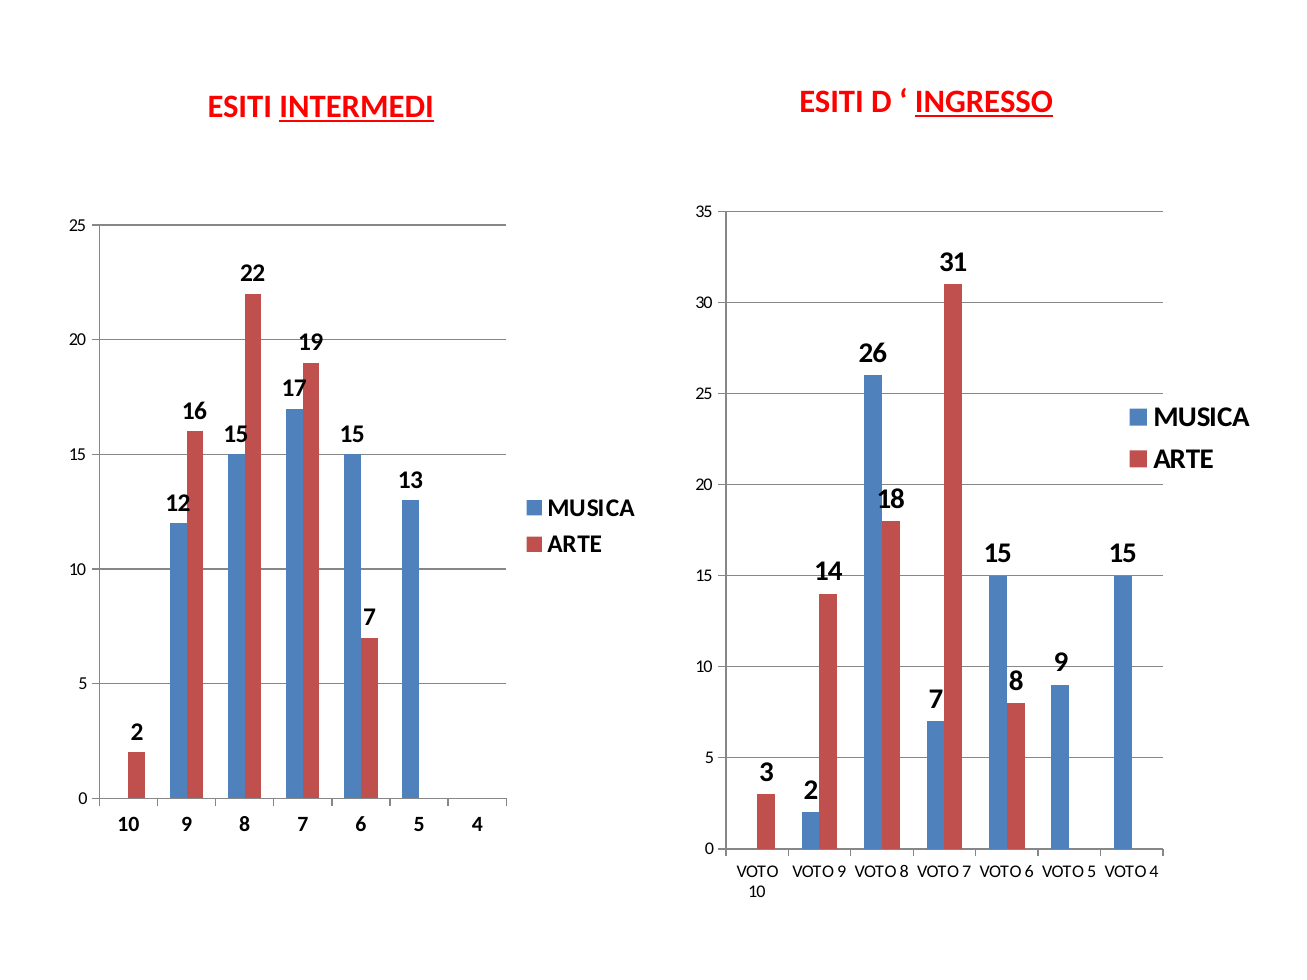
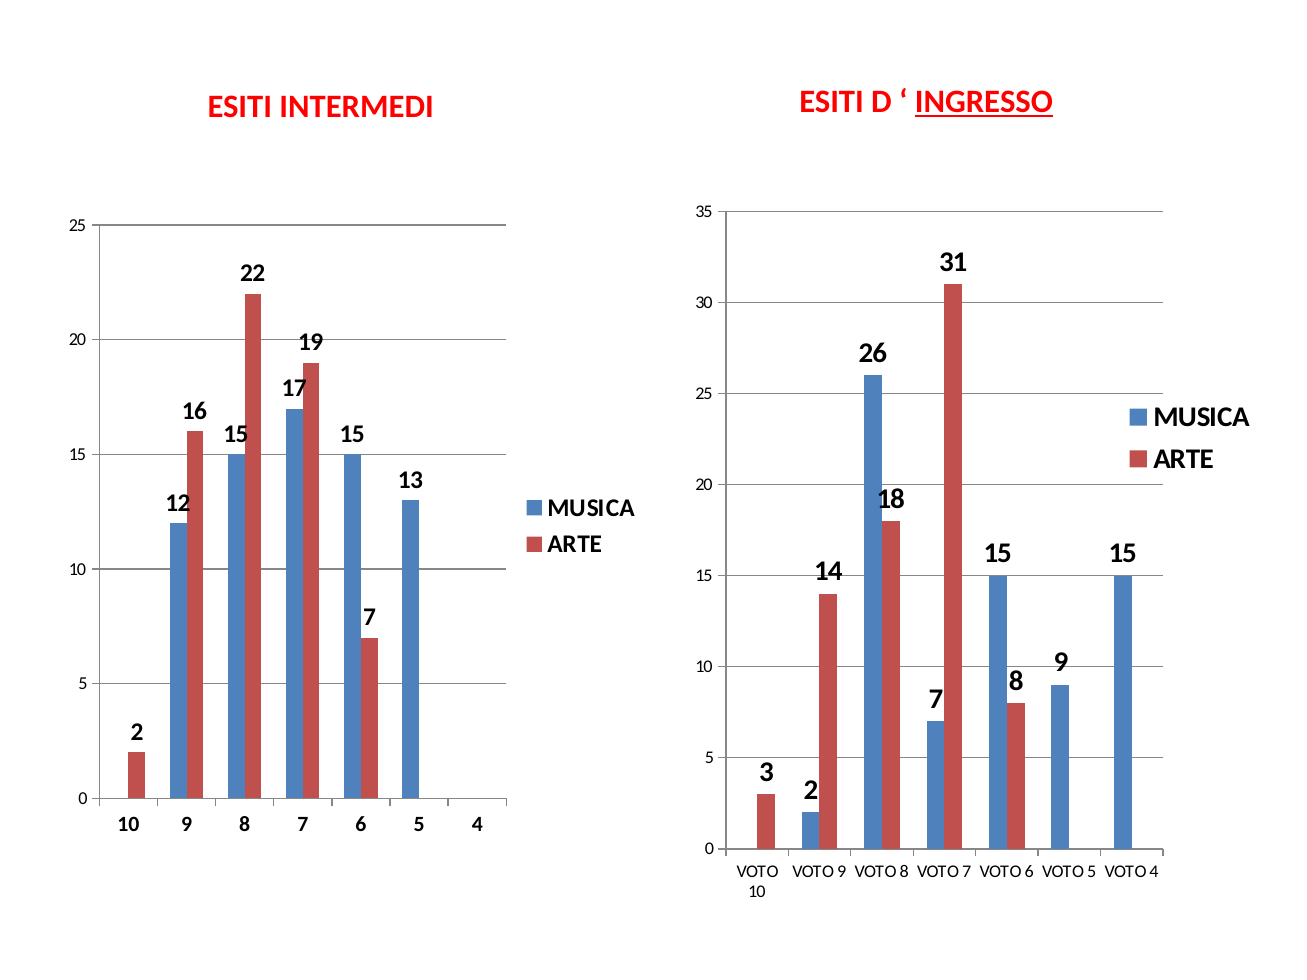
INTERMEDI underline: present -> none
